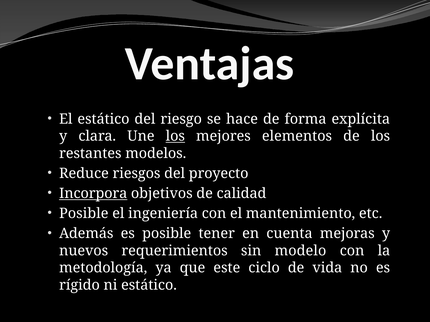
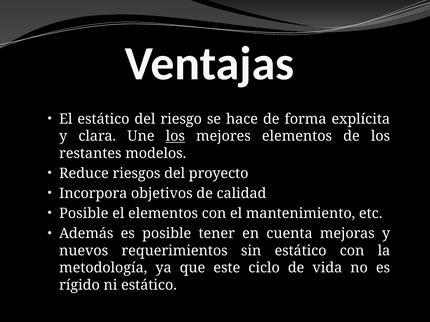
Incorpora underline: present -> none
el ingeniería: ingeniería -> elementos
sin modelo: modelo -> estático
